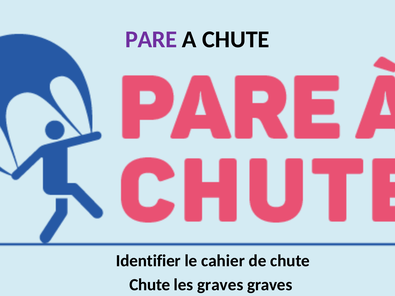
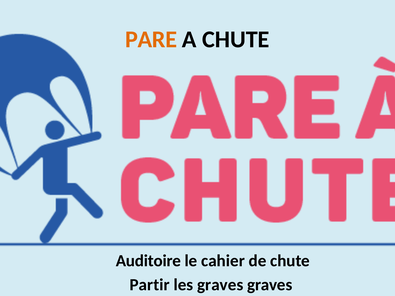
PARE colour: purple -> orange
Identifier: Identifier -> Auditoire
Chute at (150, 285): Chute -> Partir
